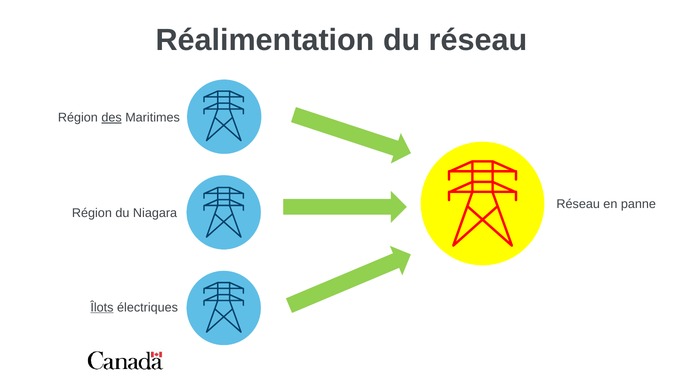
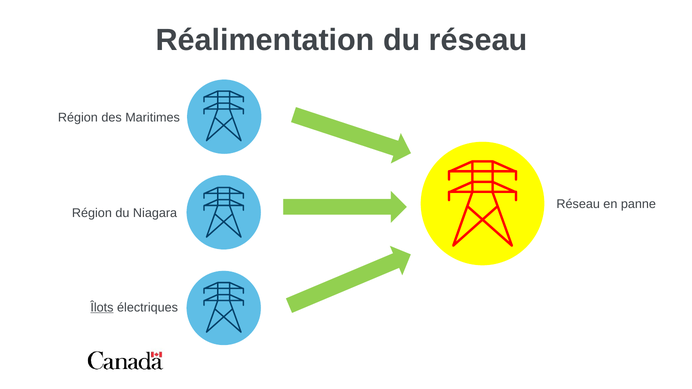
des underline: present -> none
